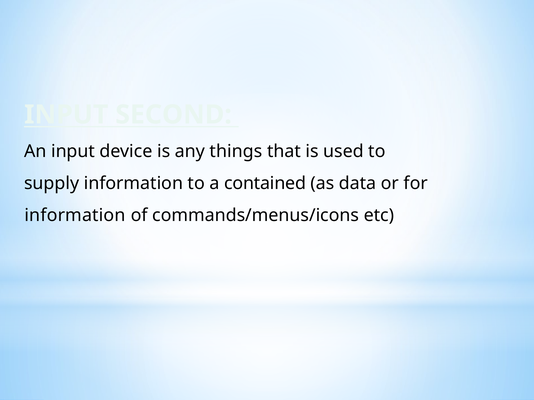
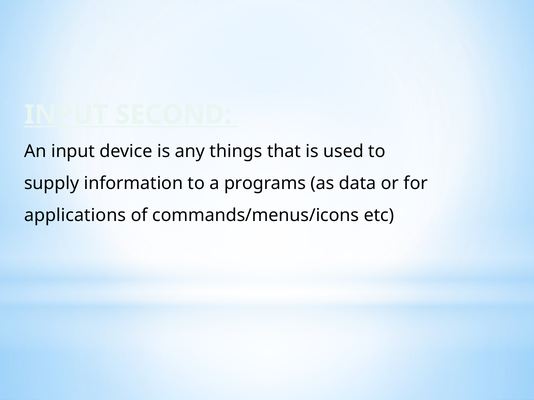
contained: contained -> programs
information at (75, 216): information -> applications
